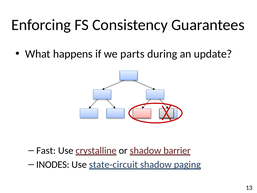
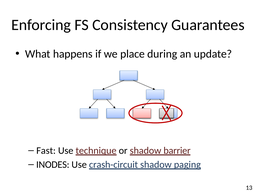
parts: parts -> place
crystalline: crystalline -> technique
state-circuit: state-circuit -> crash-circuit
